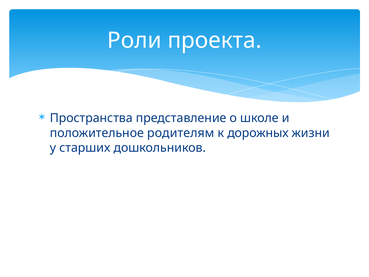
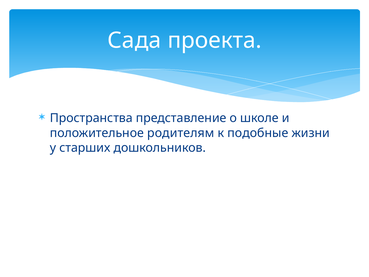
Роли: Роли -> Сада
дорожных: дорожных -> подобные
